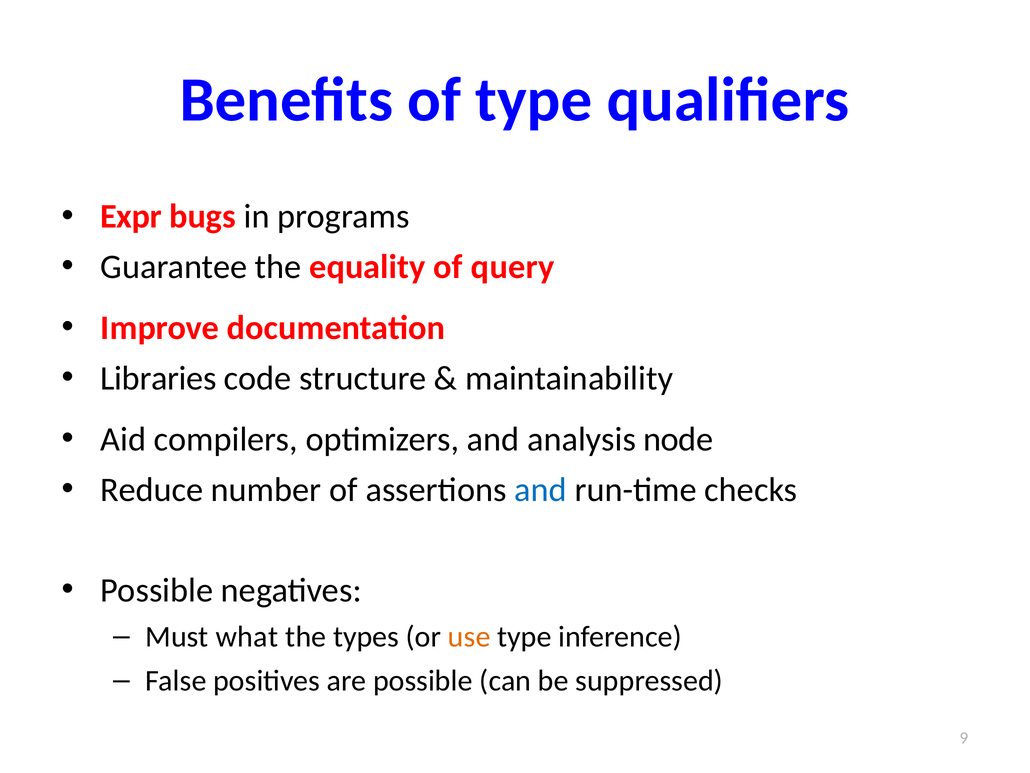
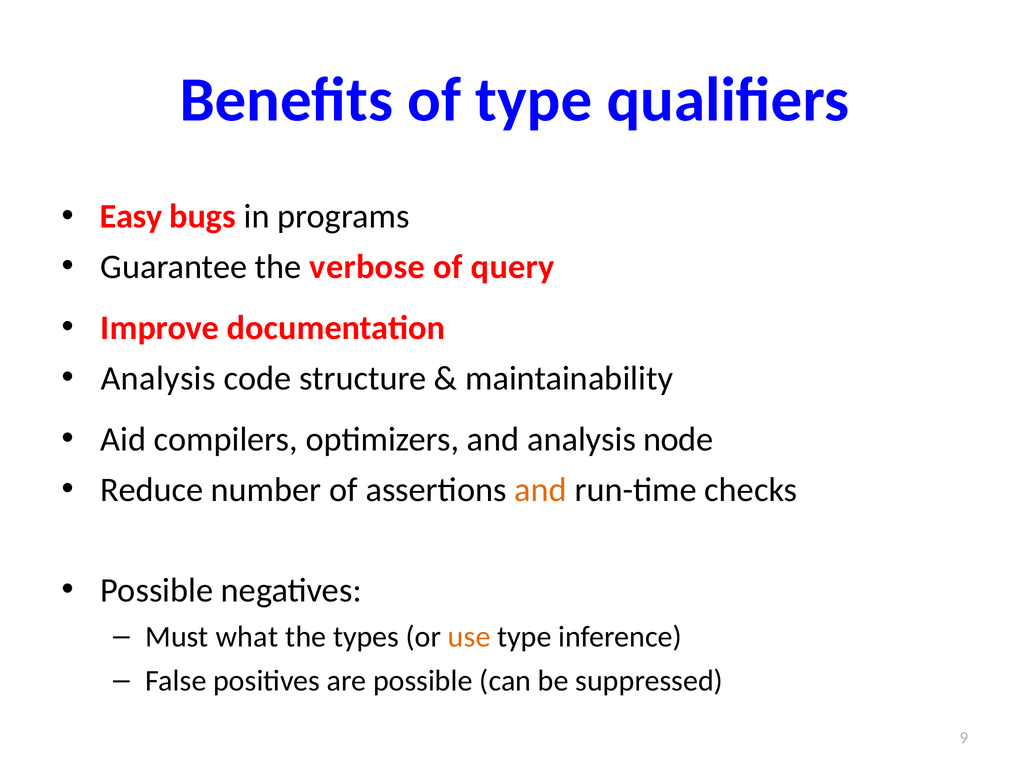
Expr: Expr -> Easy
equality: equality -> verbose
Libraries at (158, 378): Libraries -> Analysis
and at (541, 489) colour: blue -> orange
